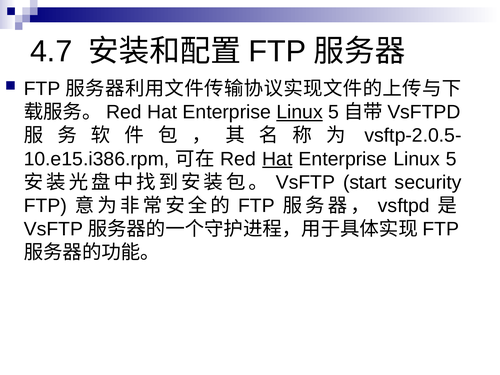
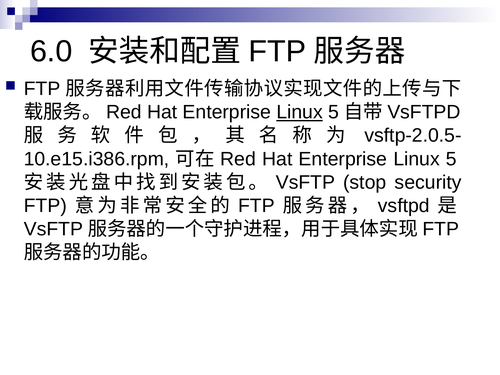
4.7: 4.7 -> 6.0
Hat at (277, 159) underline: present -> none
start: start -> stop
